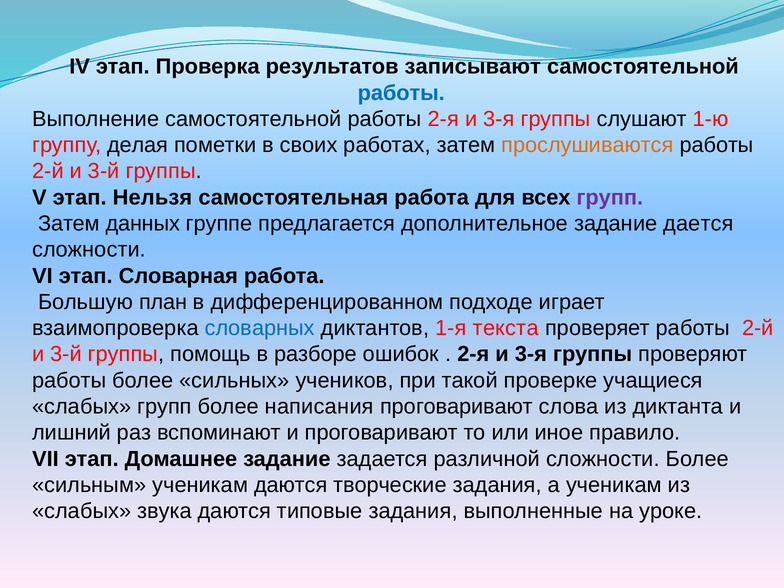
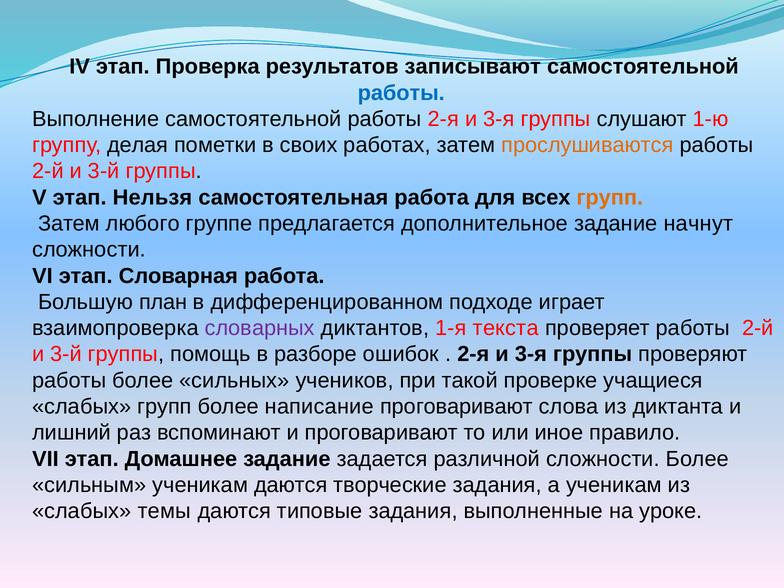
групп at (610, 197) colour: purple -> orange
данных: данных -> любого
дается: дается -> начнут
словарных colour: blue -> purple
написания: написания -> написание
звука: звука -> темы
